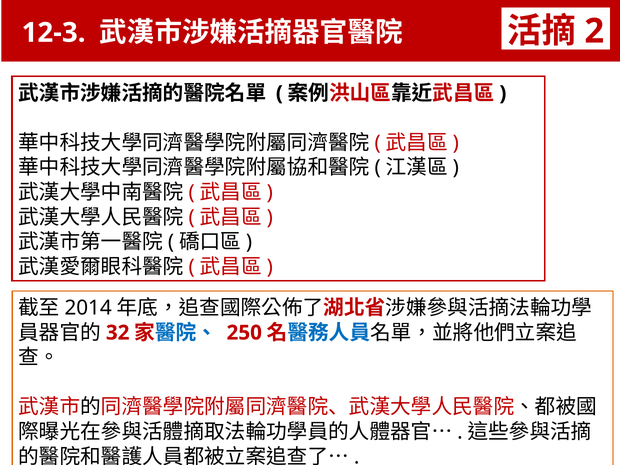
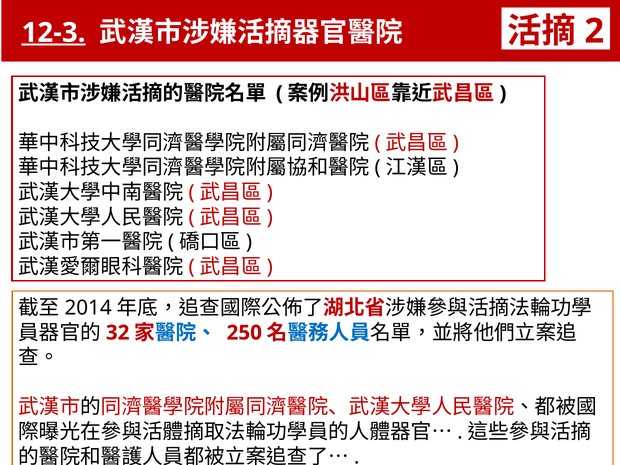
12-3 underline: none -> present
